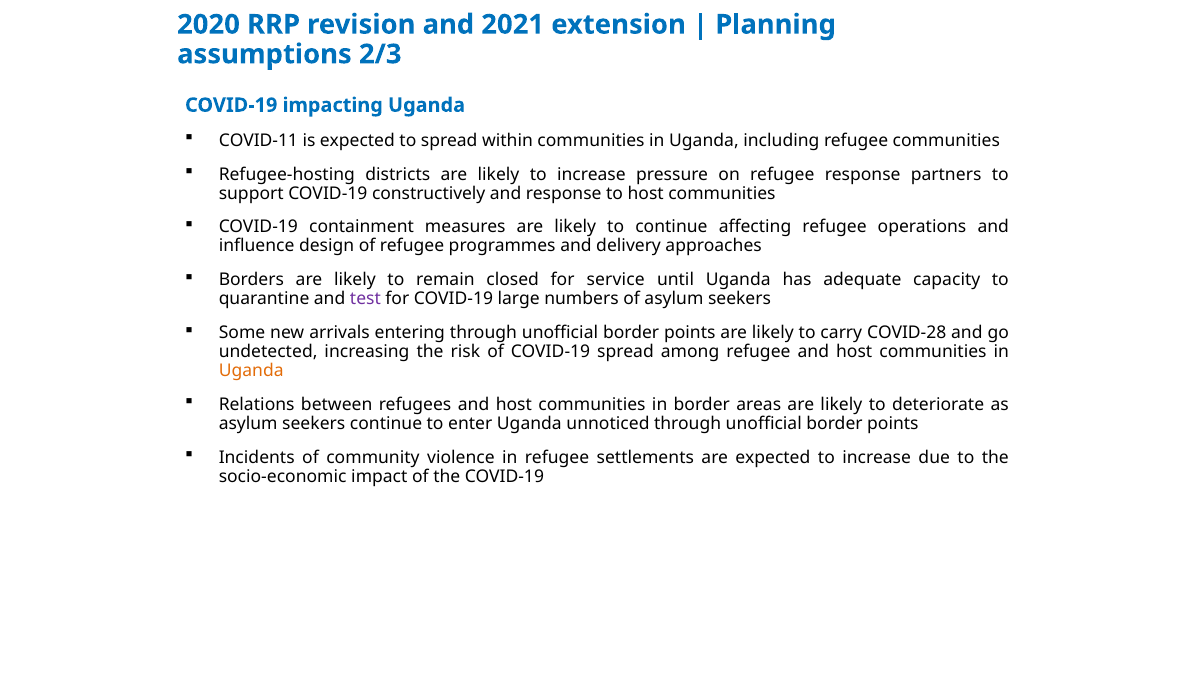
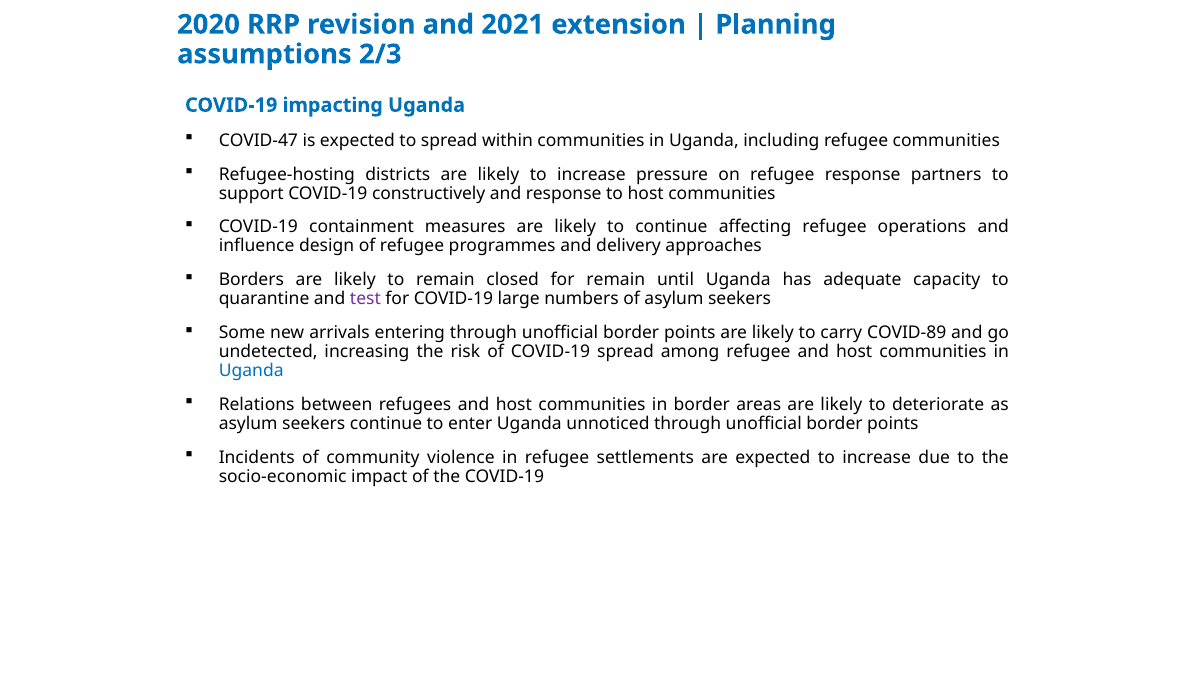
COVID-11: COVID-11 -> COVID-47
for service: service -> remain
COVID-28: COVID-28 -> COVID-89
Uganda at (251, 371) colour: orange -> blue
